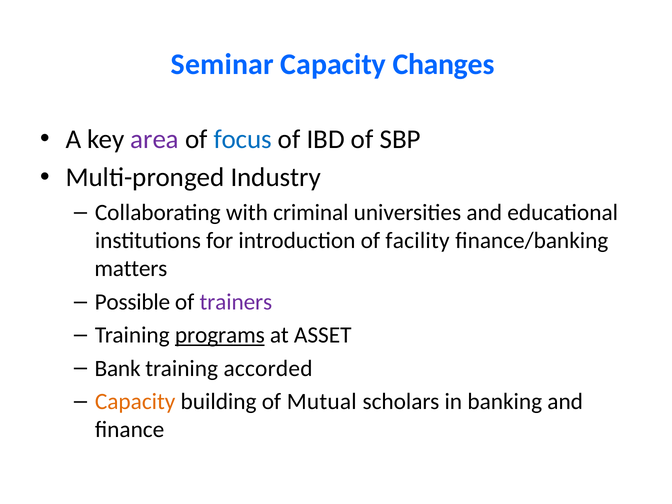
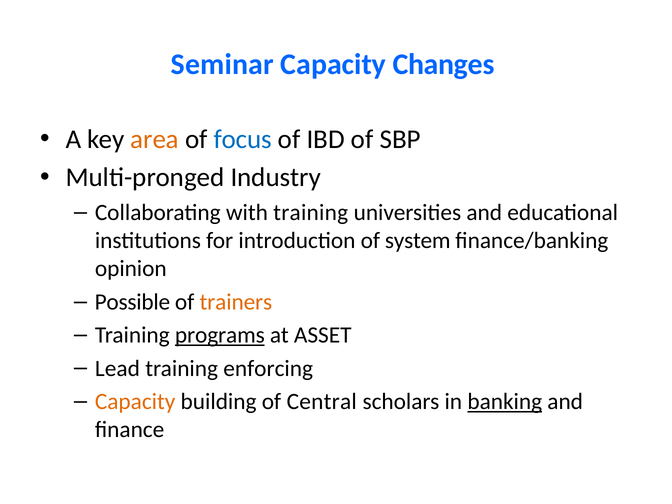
area colour: purple -> orange
with criminal: criminal -> training
facility: facility -> system
matters: matters -> opinion
trainers colour: purple -> orange
Bank: Bank -> Lead
accorded: accorded -> enforcing
Mutual: Mutual -> Central
banking underline: none -> present
